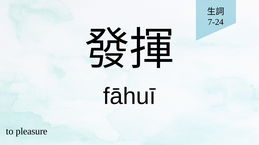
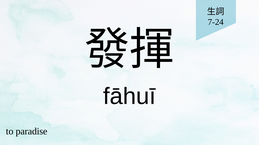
pleasure: pleasure -> paradise
